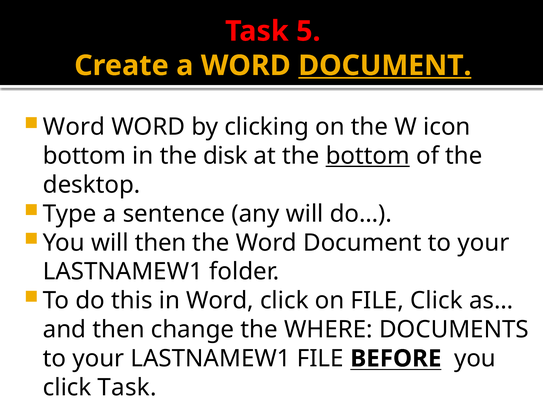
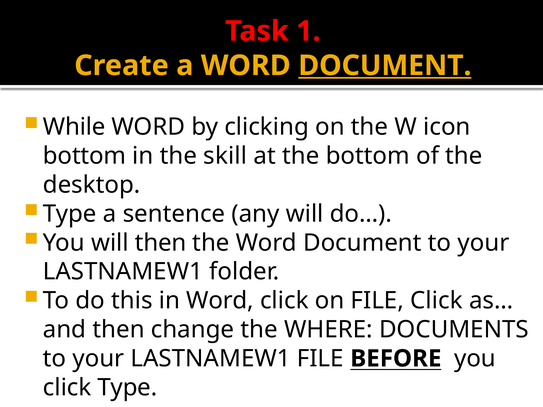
5: 5 -> 1
Word at (74, 127): Word -> While
disk: disk -> skill
bottom at (368, 156) underline: present -> none
click Task: Task -> Type
